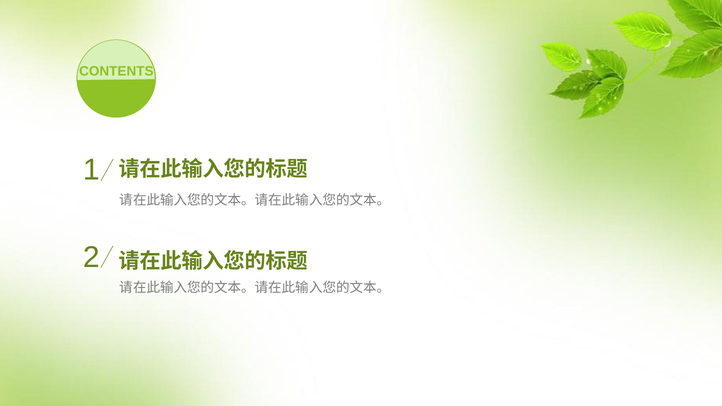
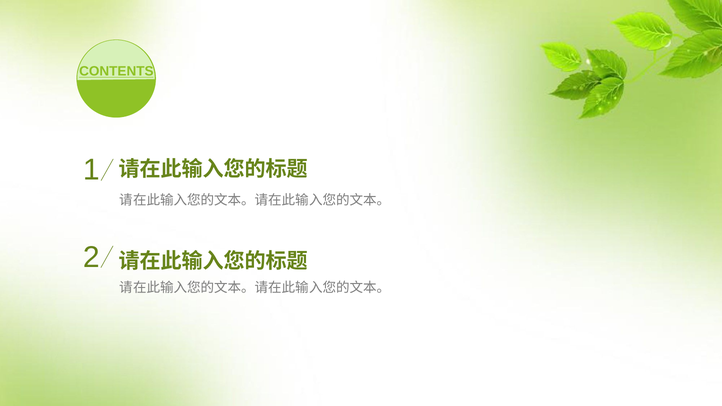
CONTENTS underline: none -> present
